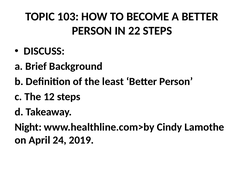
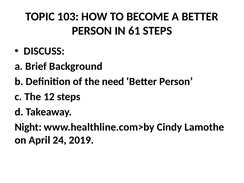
22: 22 -> 61
least: least -> need
